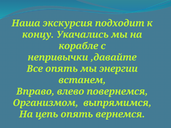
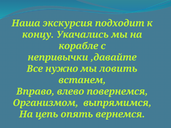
Все опять: опять -> нужно
энергии: энергии -> ловить
